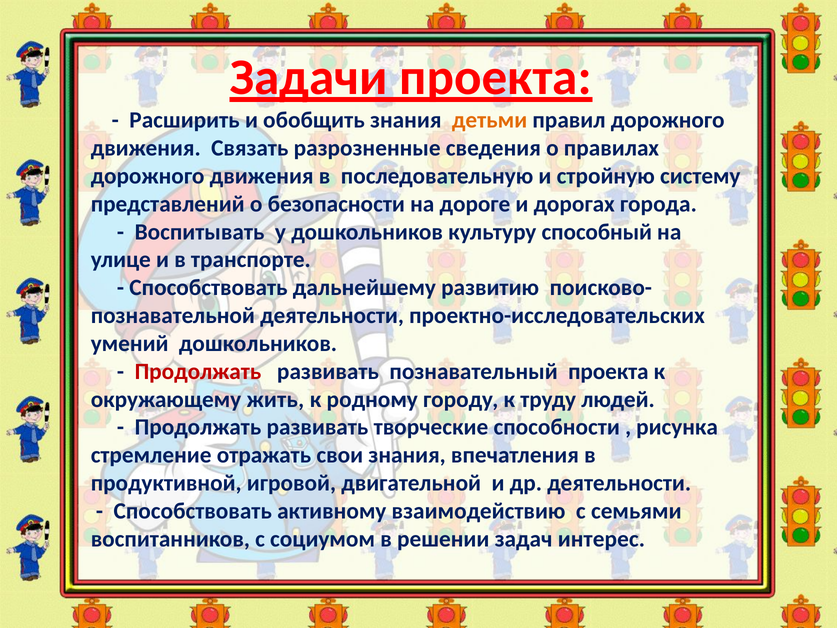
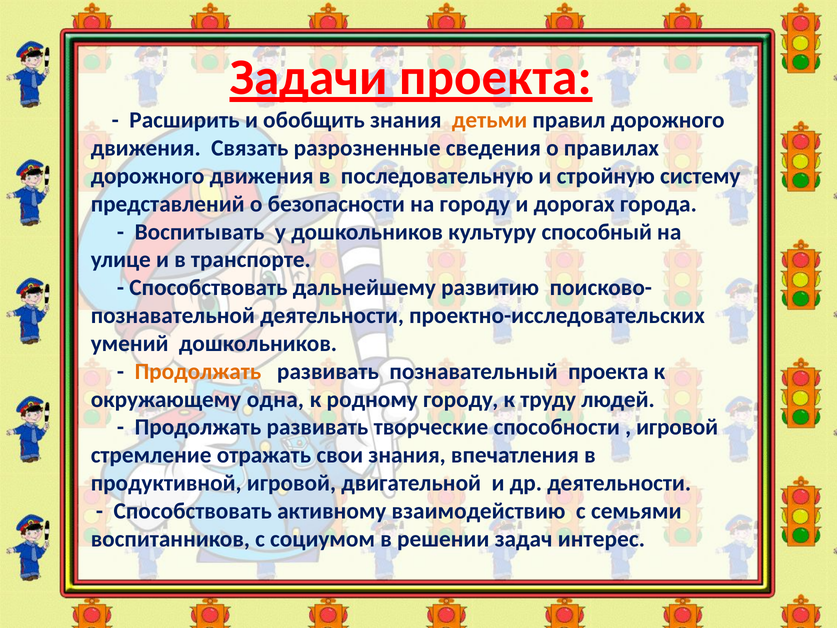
на дороге: дороге -> городу
Продолжать at (198, 371) colour: red -> orange
жить: жить -> одна
рисунка at (677, 427): рисунка -> игровой
